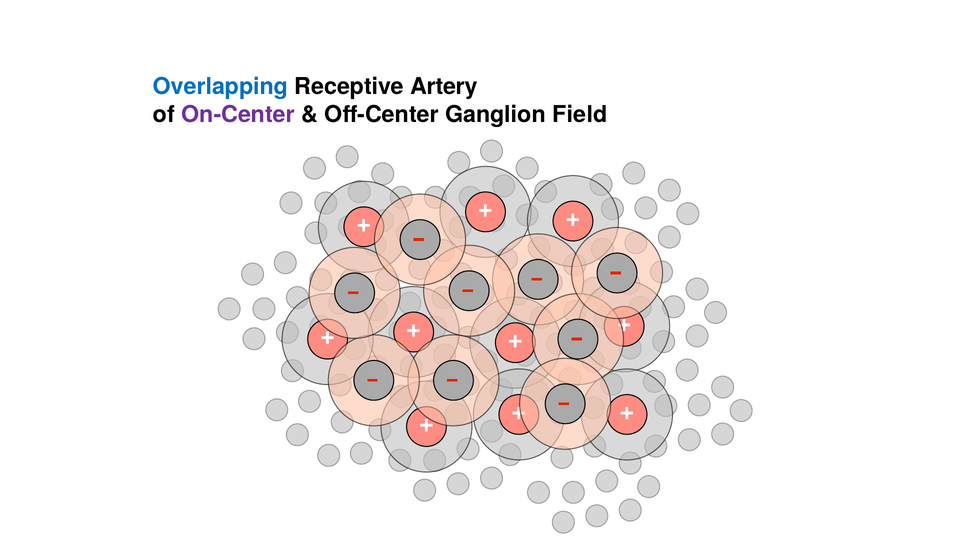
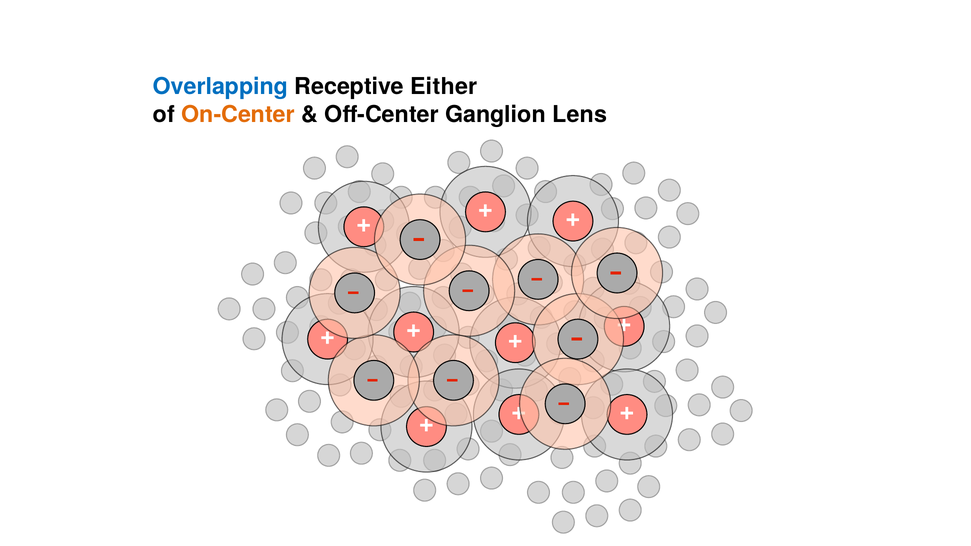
Artery: Artery -> Either
On-Center colour: purple -> orange
Field: Field -> Lens
